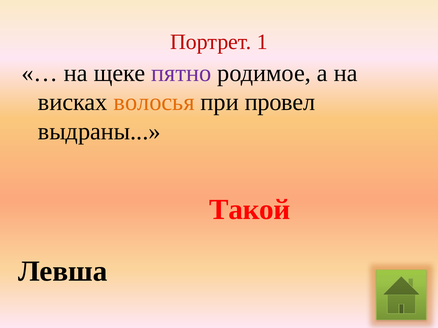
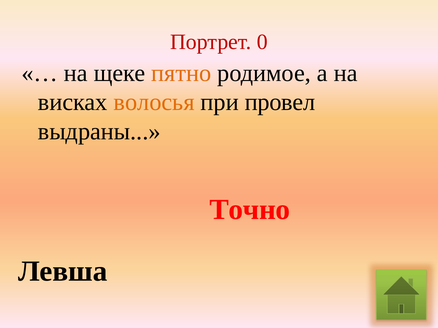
1: 1 -> 0
пятно colour: purple -> orange
Такой: Такой -> Точно
